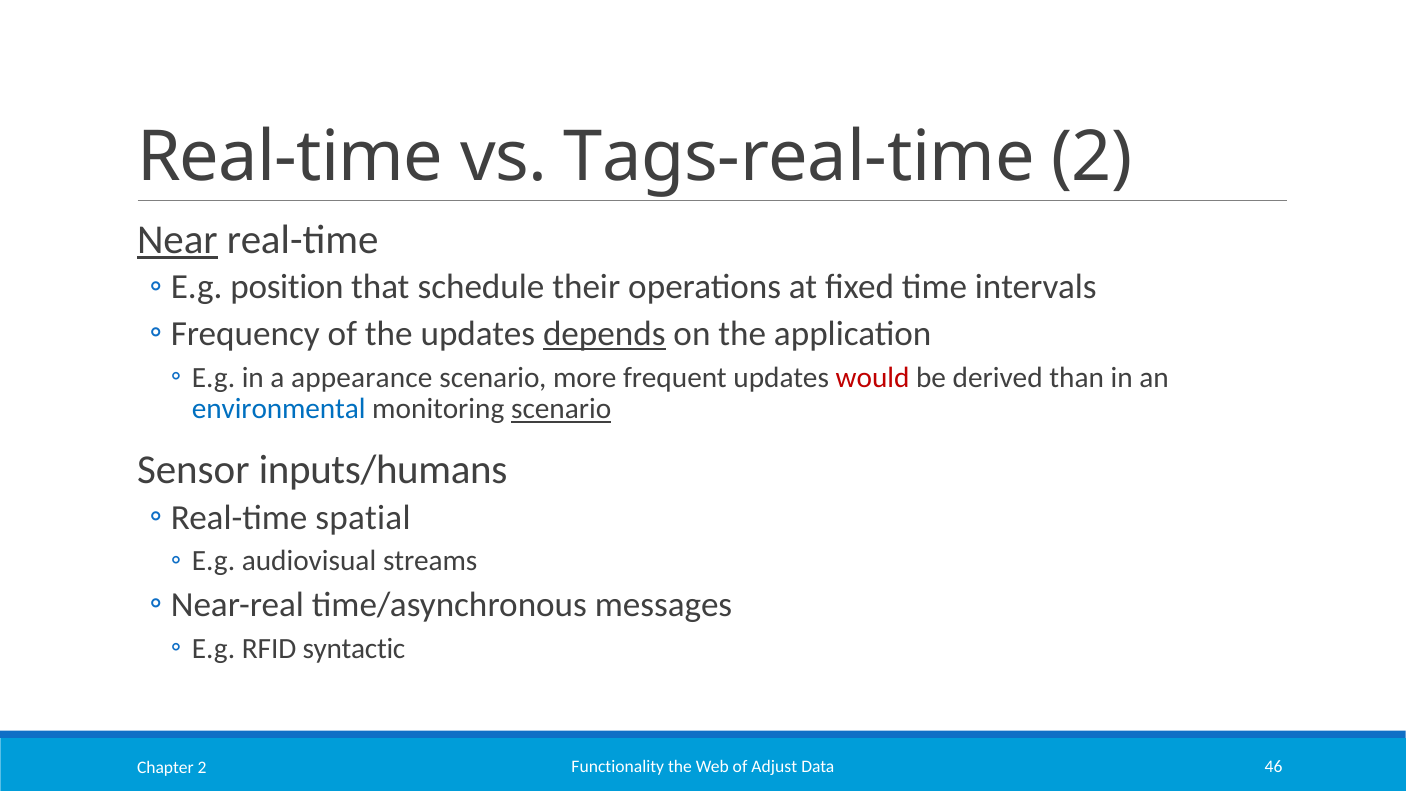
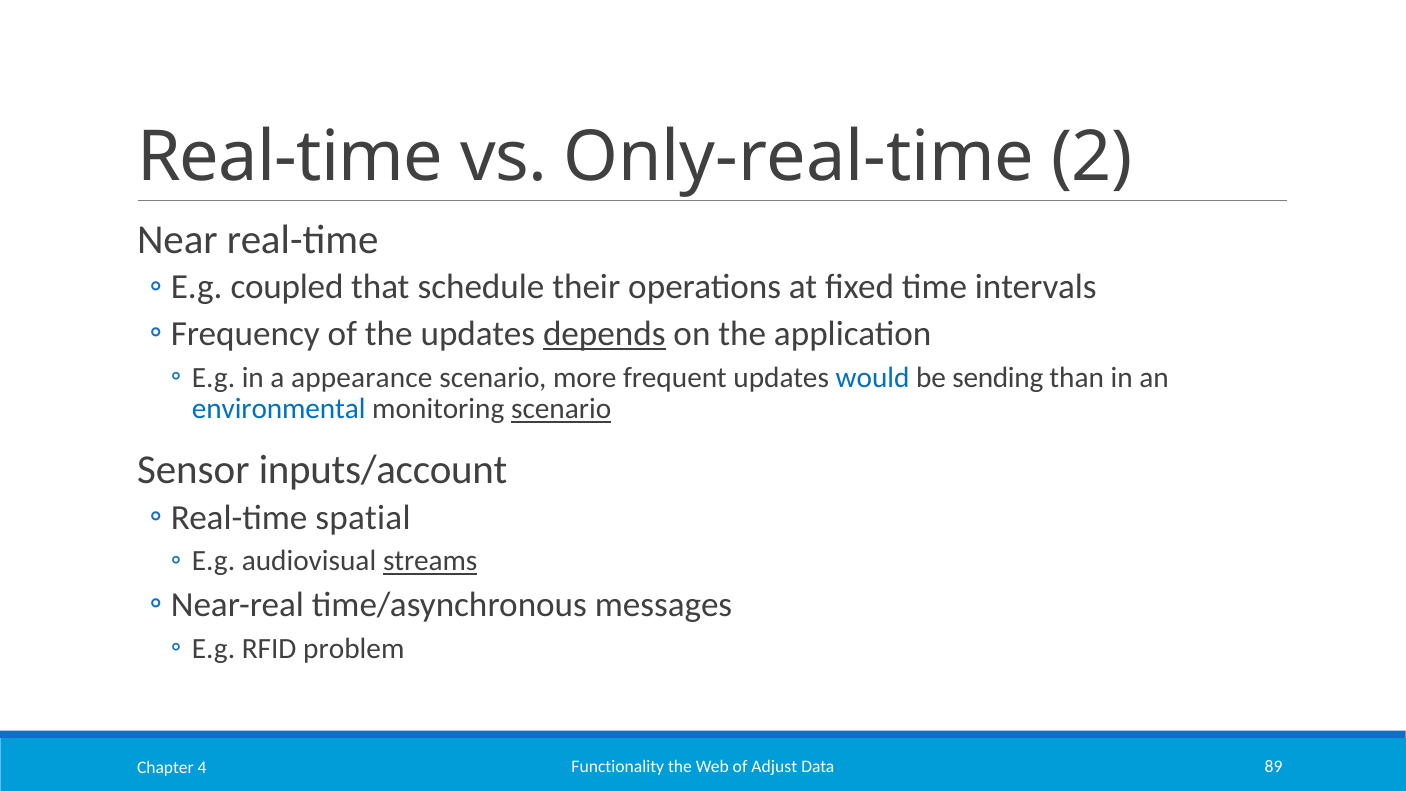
Tags-real-time: Tags-real-time -> Only-real-time
Near underline: present -> none
position: position -> coupled
would colour: red -> blue
derived: derived -> sending
inputs/humans: inputs/humans -> inputs/account
streams underline: none -> present
syntactic: syntactic -> problem
46: 46 -> 89
Chapter 2: 2 -> 4
